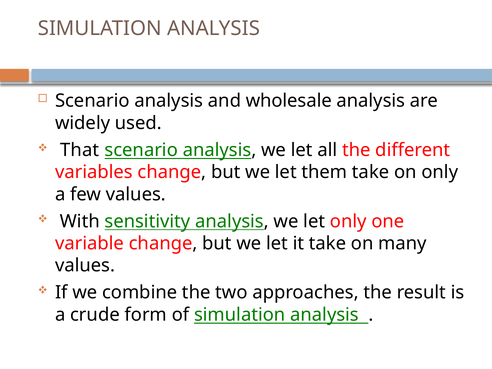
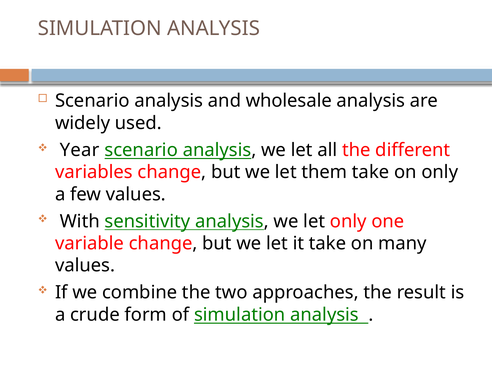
That: That -> Year
